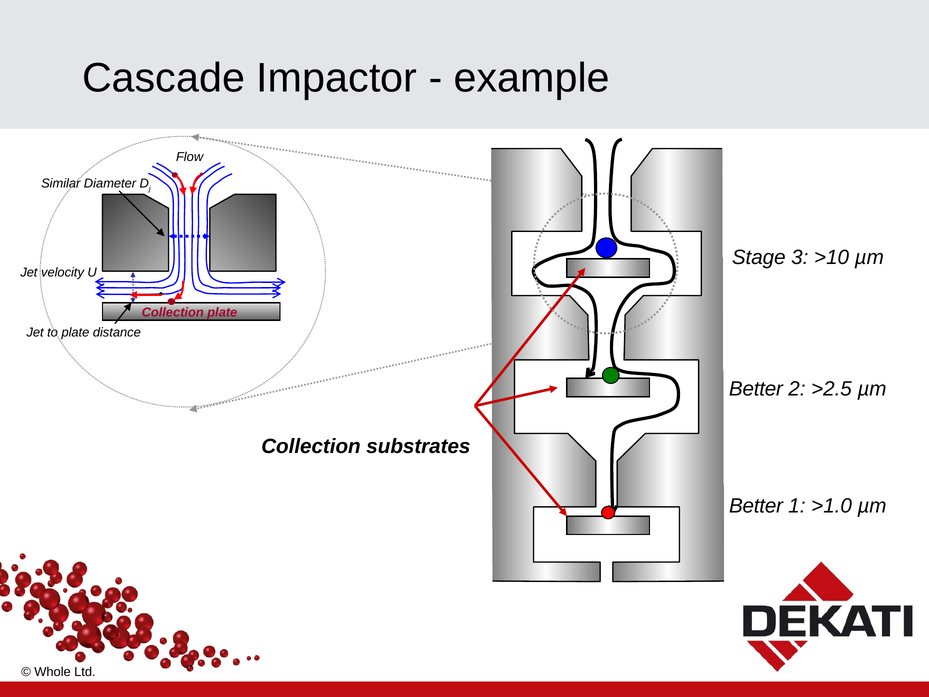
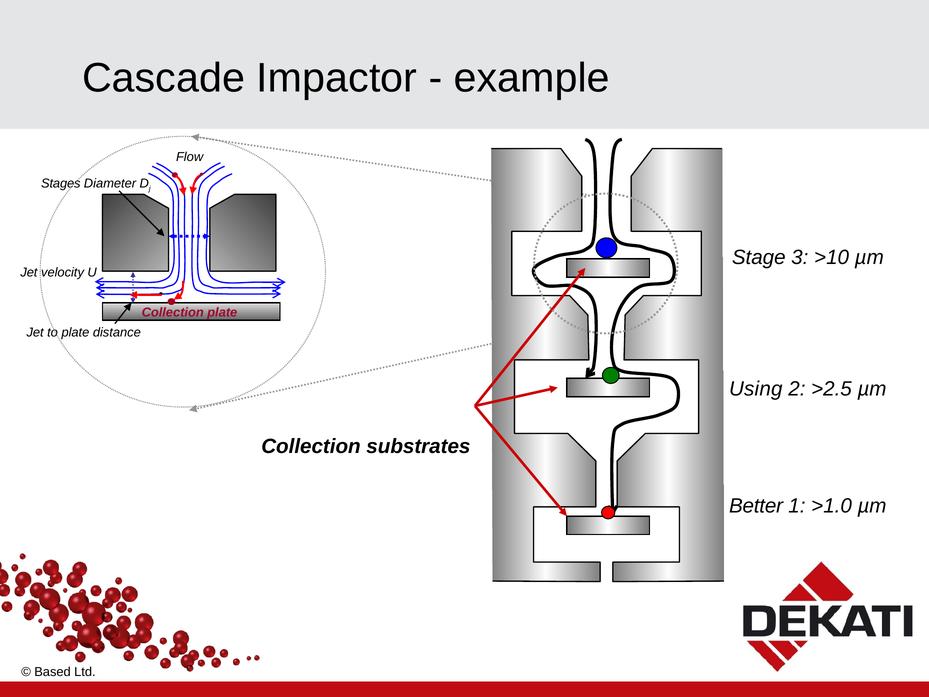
Similar: Similar -> Stages
Better at (756, 389): Better -> Using
Whole: Whole -> Based
